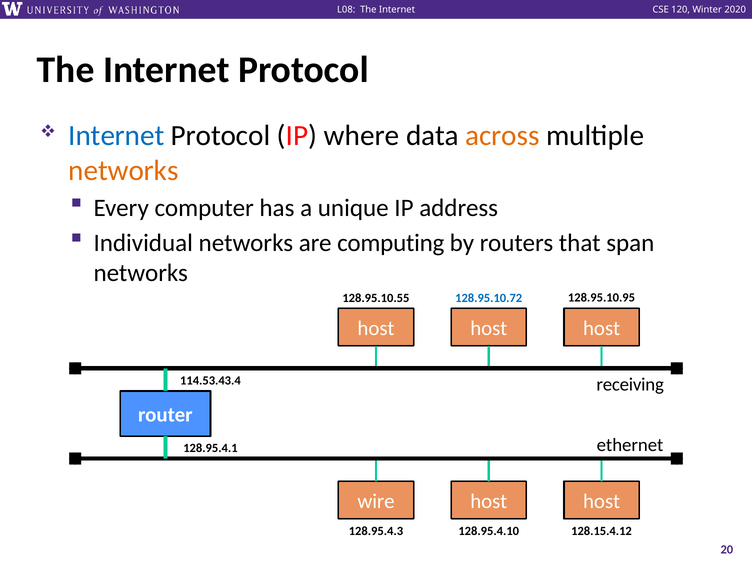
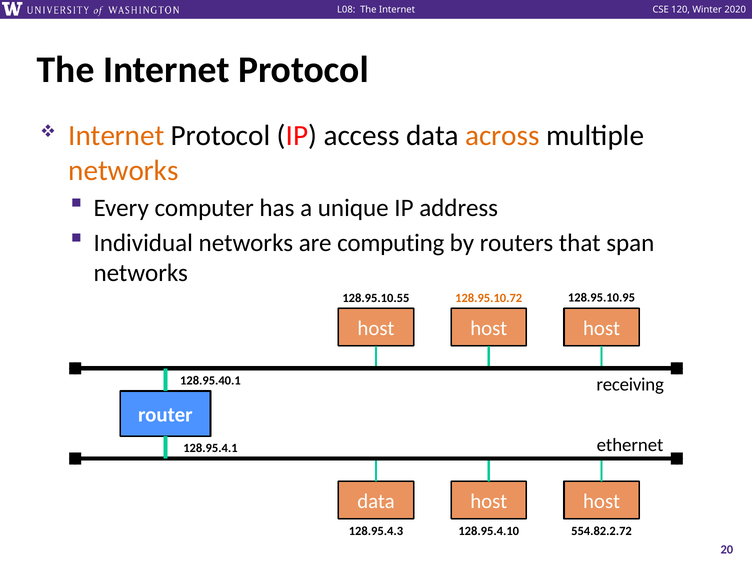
Internet at (116, 135) colour: blue -> orange
where: where -> access
128.95.10.72 colour: blue -> orange
114.53.43.4: 114.53.43.4 -> 128.95.40.1
wire at (376, 502): wire -> data
128.15.4.12: 128.15.4.12 -> 554.82.2.72
